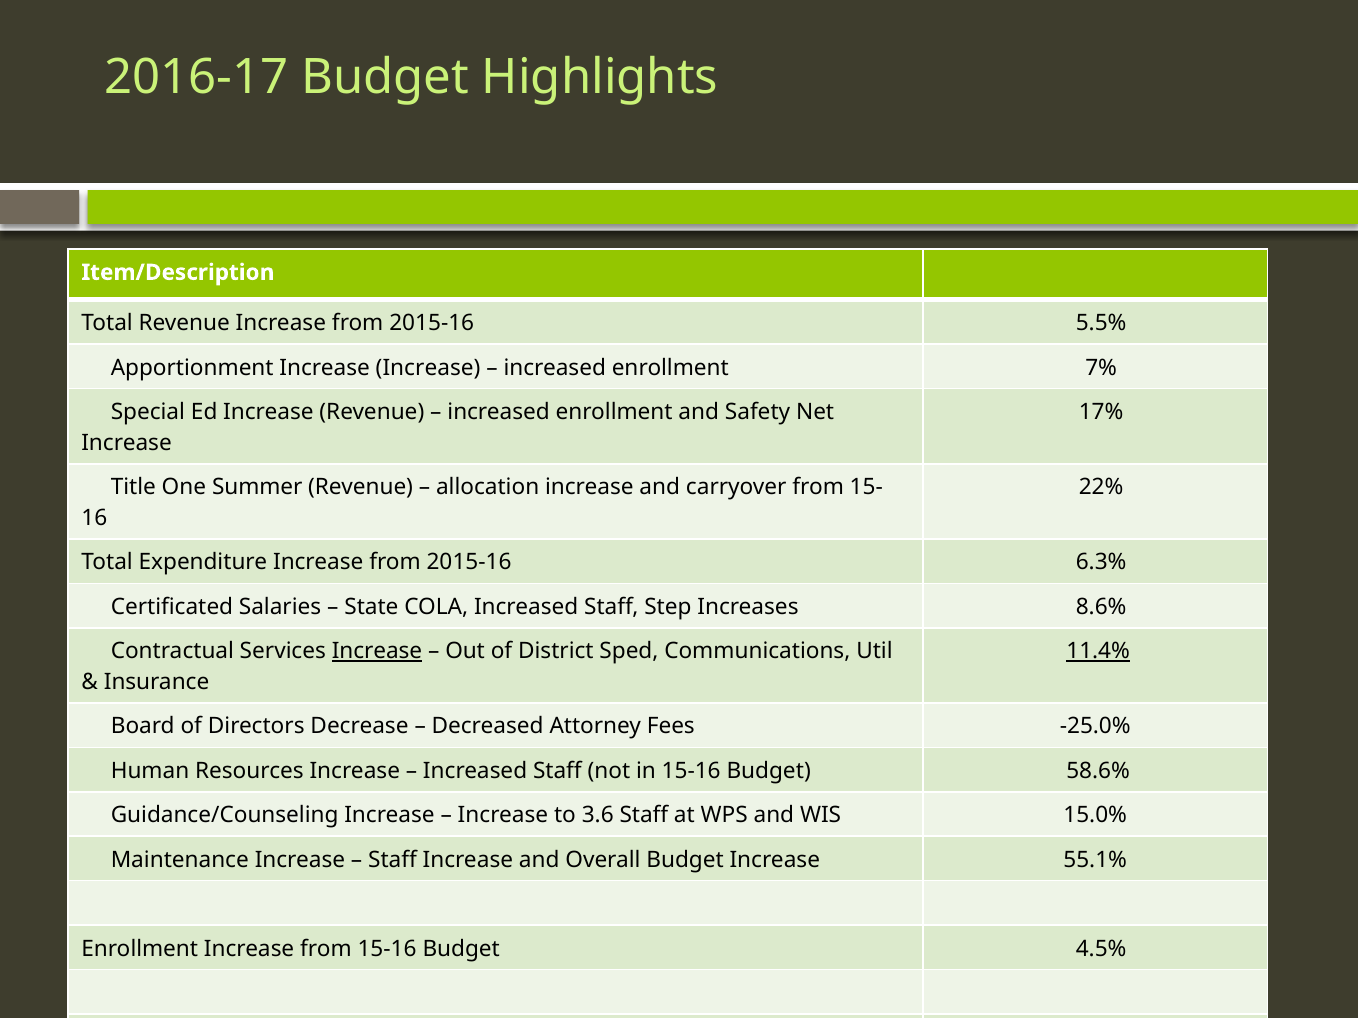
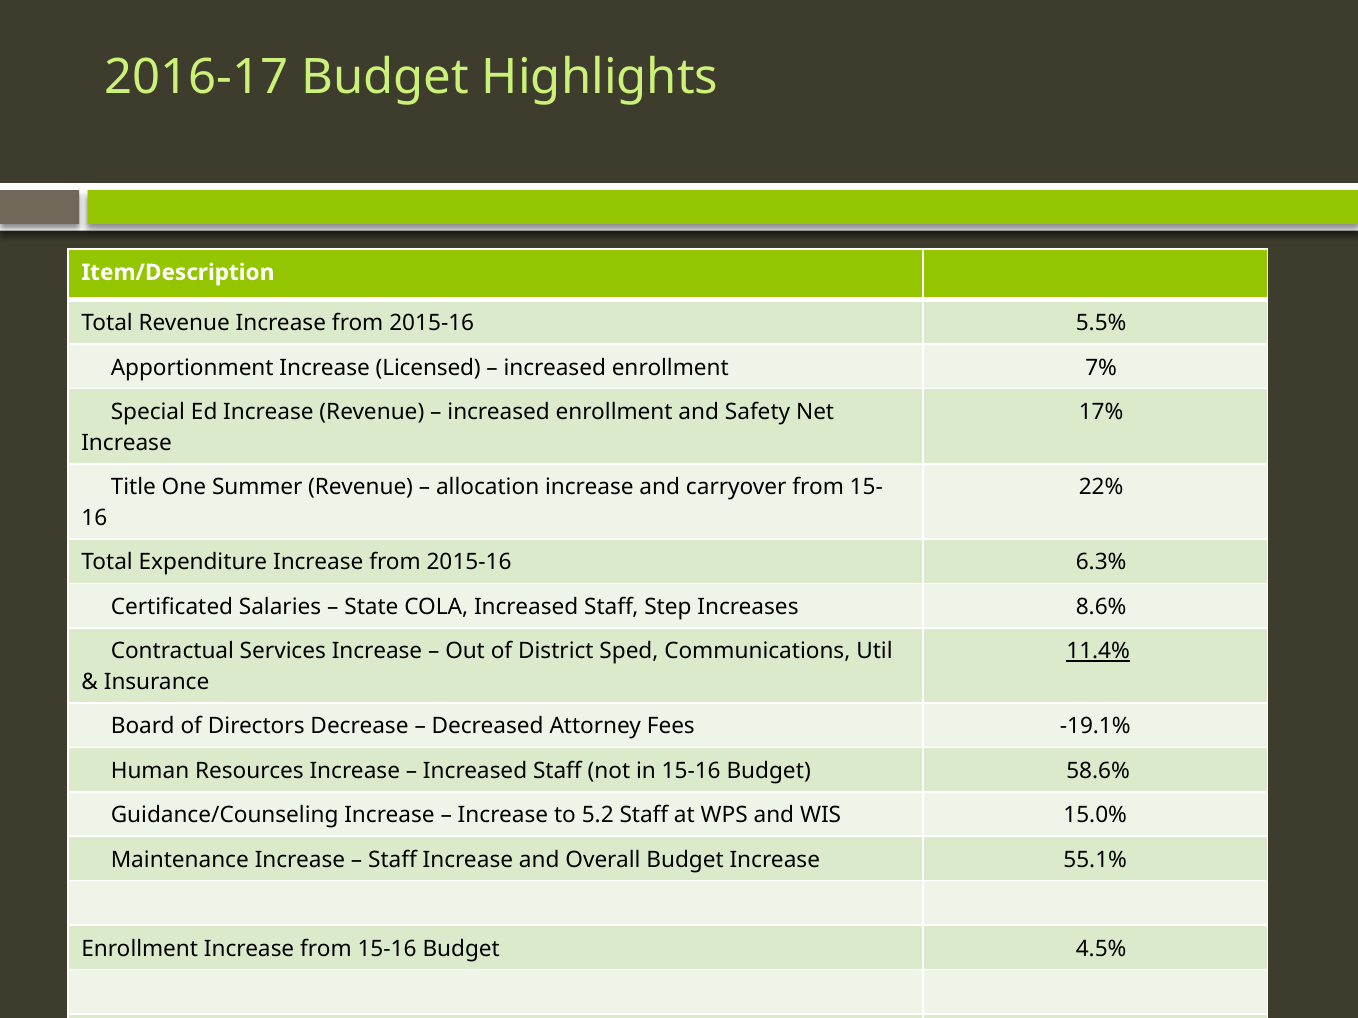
Increase Increase: Increase -> Licensed
Increase at (377, 652) underline: present -> none
-25.0%: -25.0% -> -19.1%
3.6: 3.6 -> 5.2
